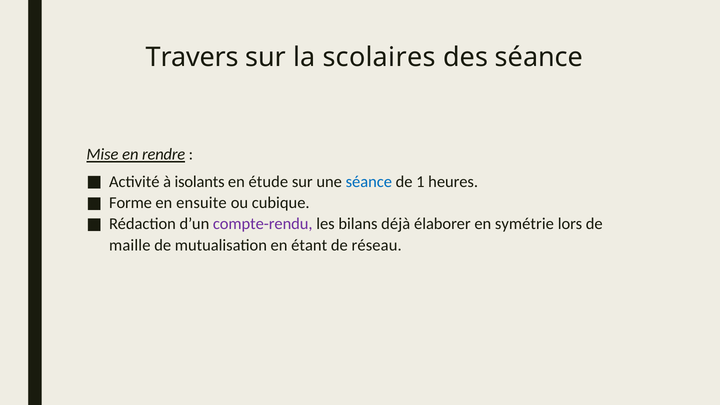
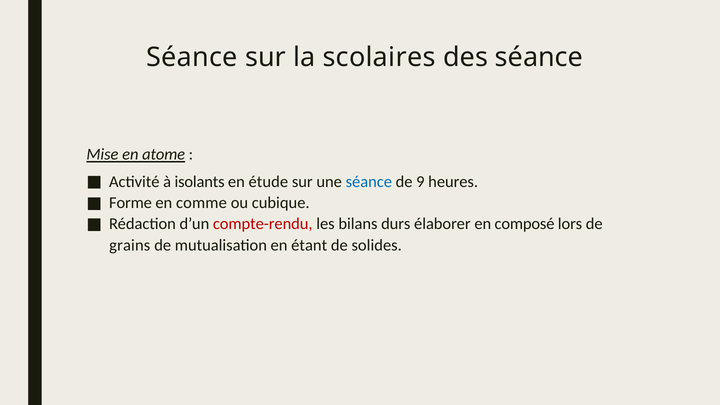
Travers at (192, 57): Travers -> Séance
rendre: rendre -> atome
1: 1 -> 9
ensuite: ensuite -> comme
compte-rendu colour: purple -> red
déjà: déjà -> durs
symétrie: symétrie -> composé
maille: maille -> grains
réseau: réseau -> solides
